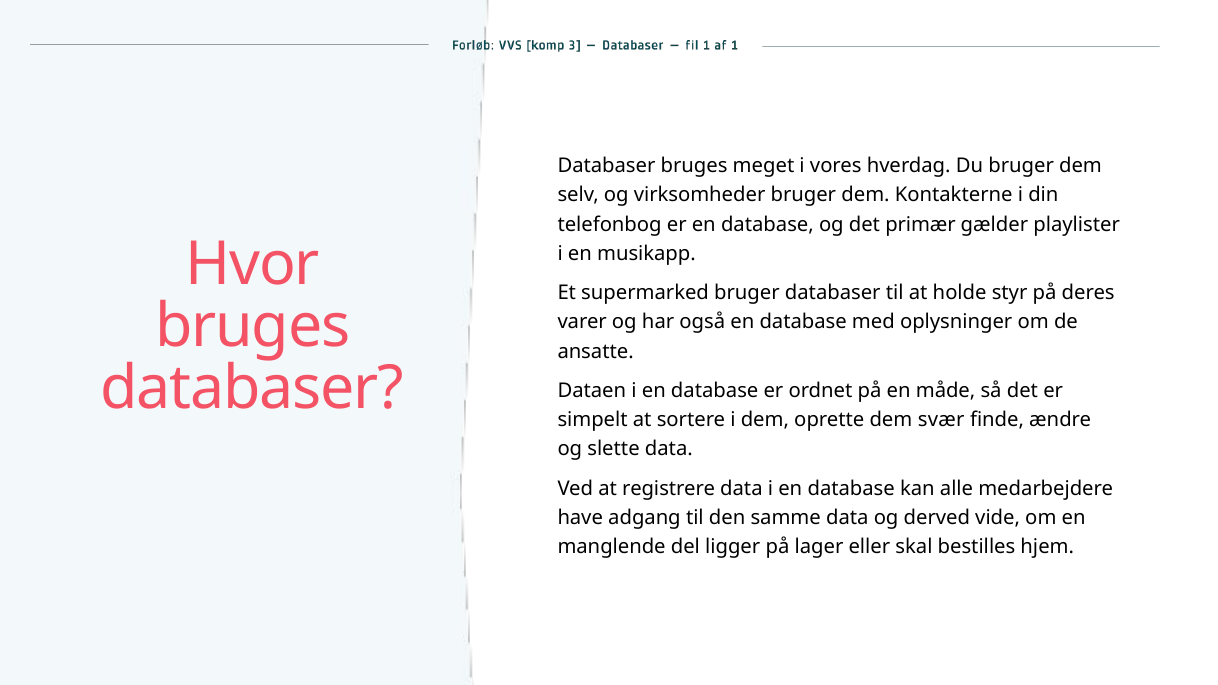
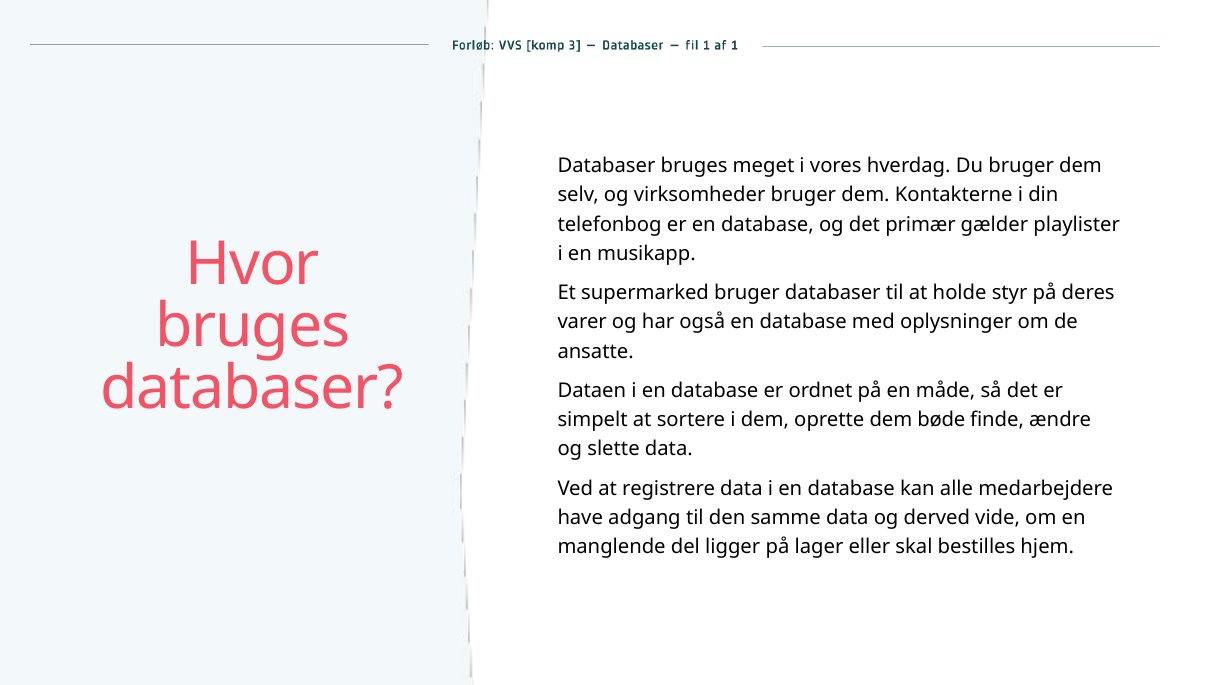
svær: svær -> bøde
